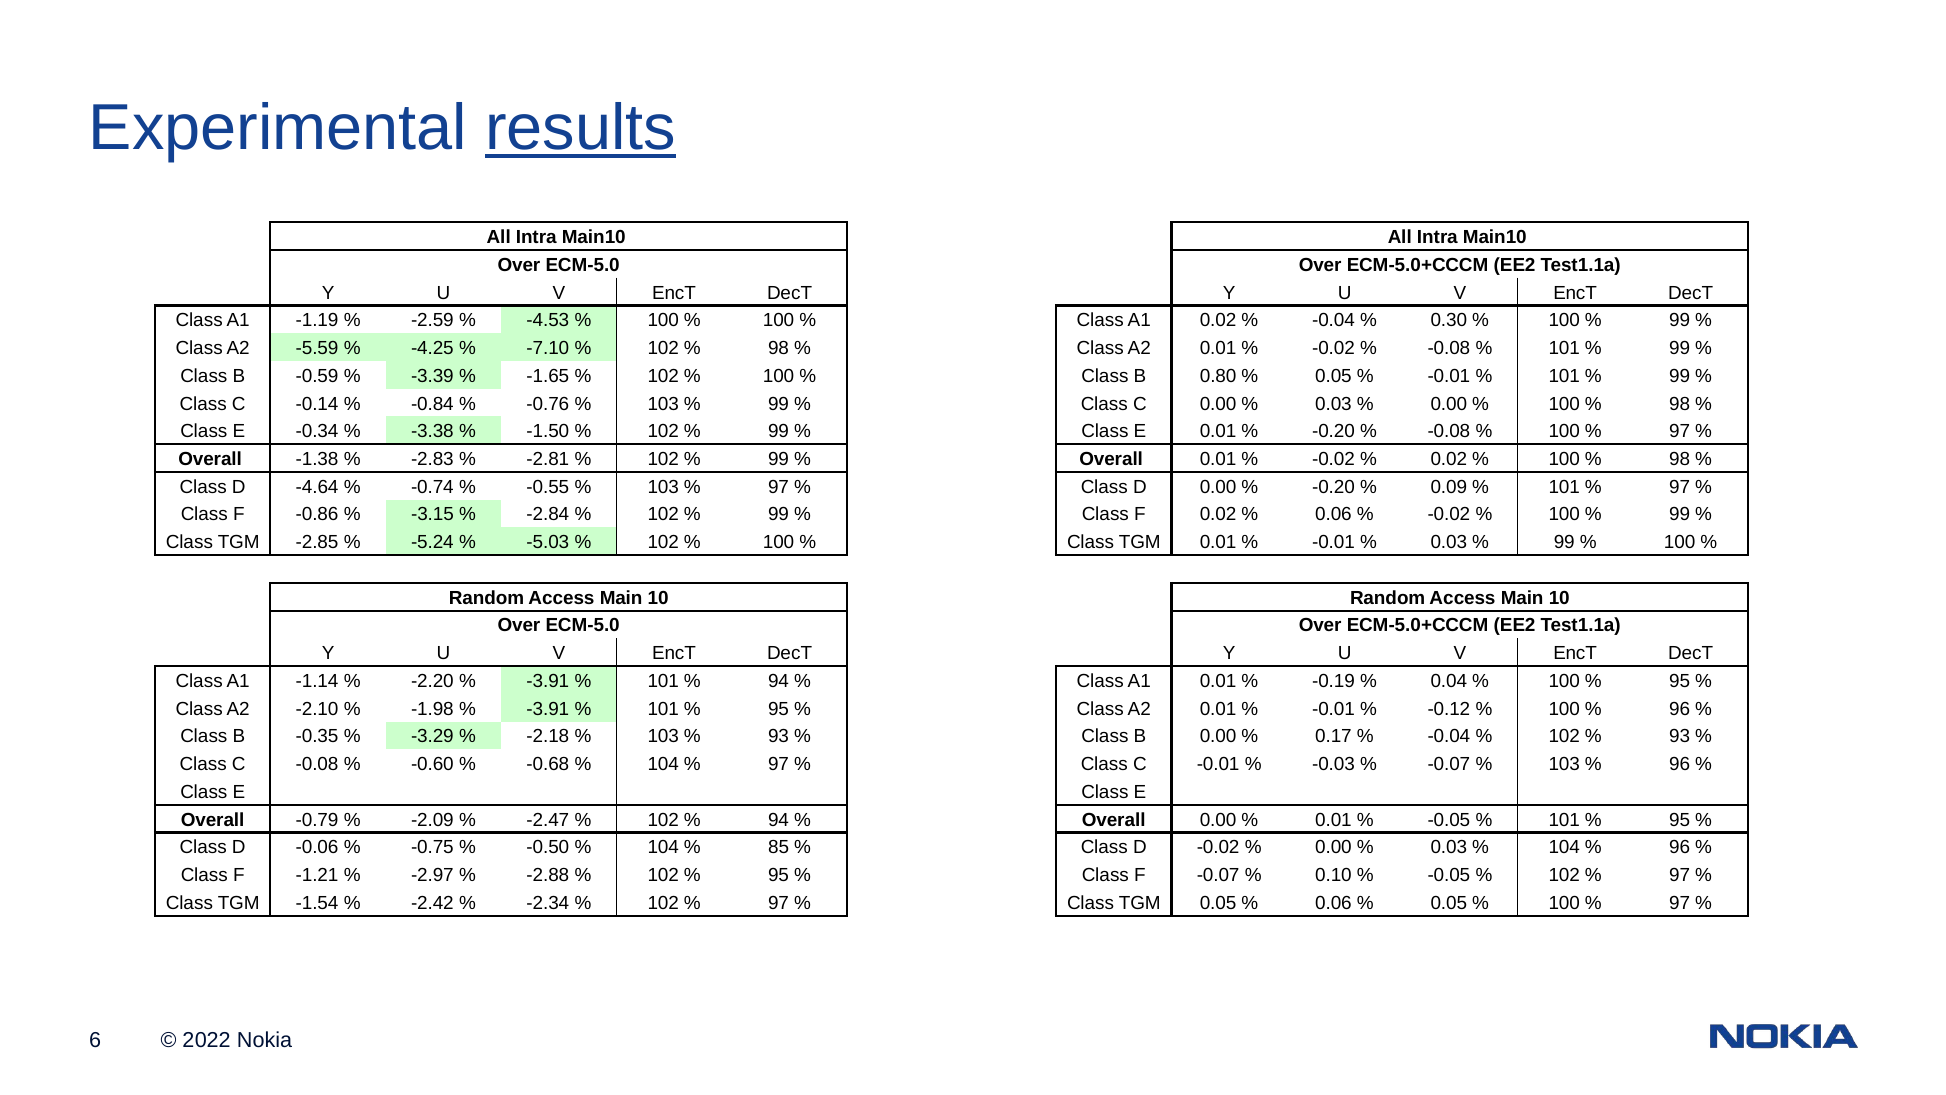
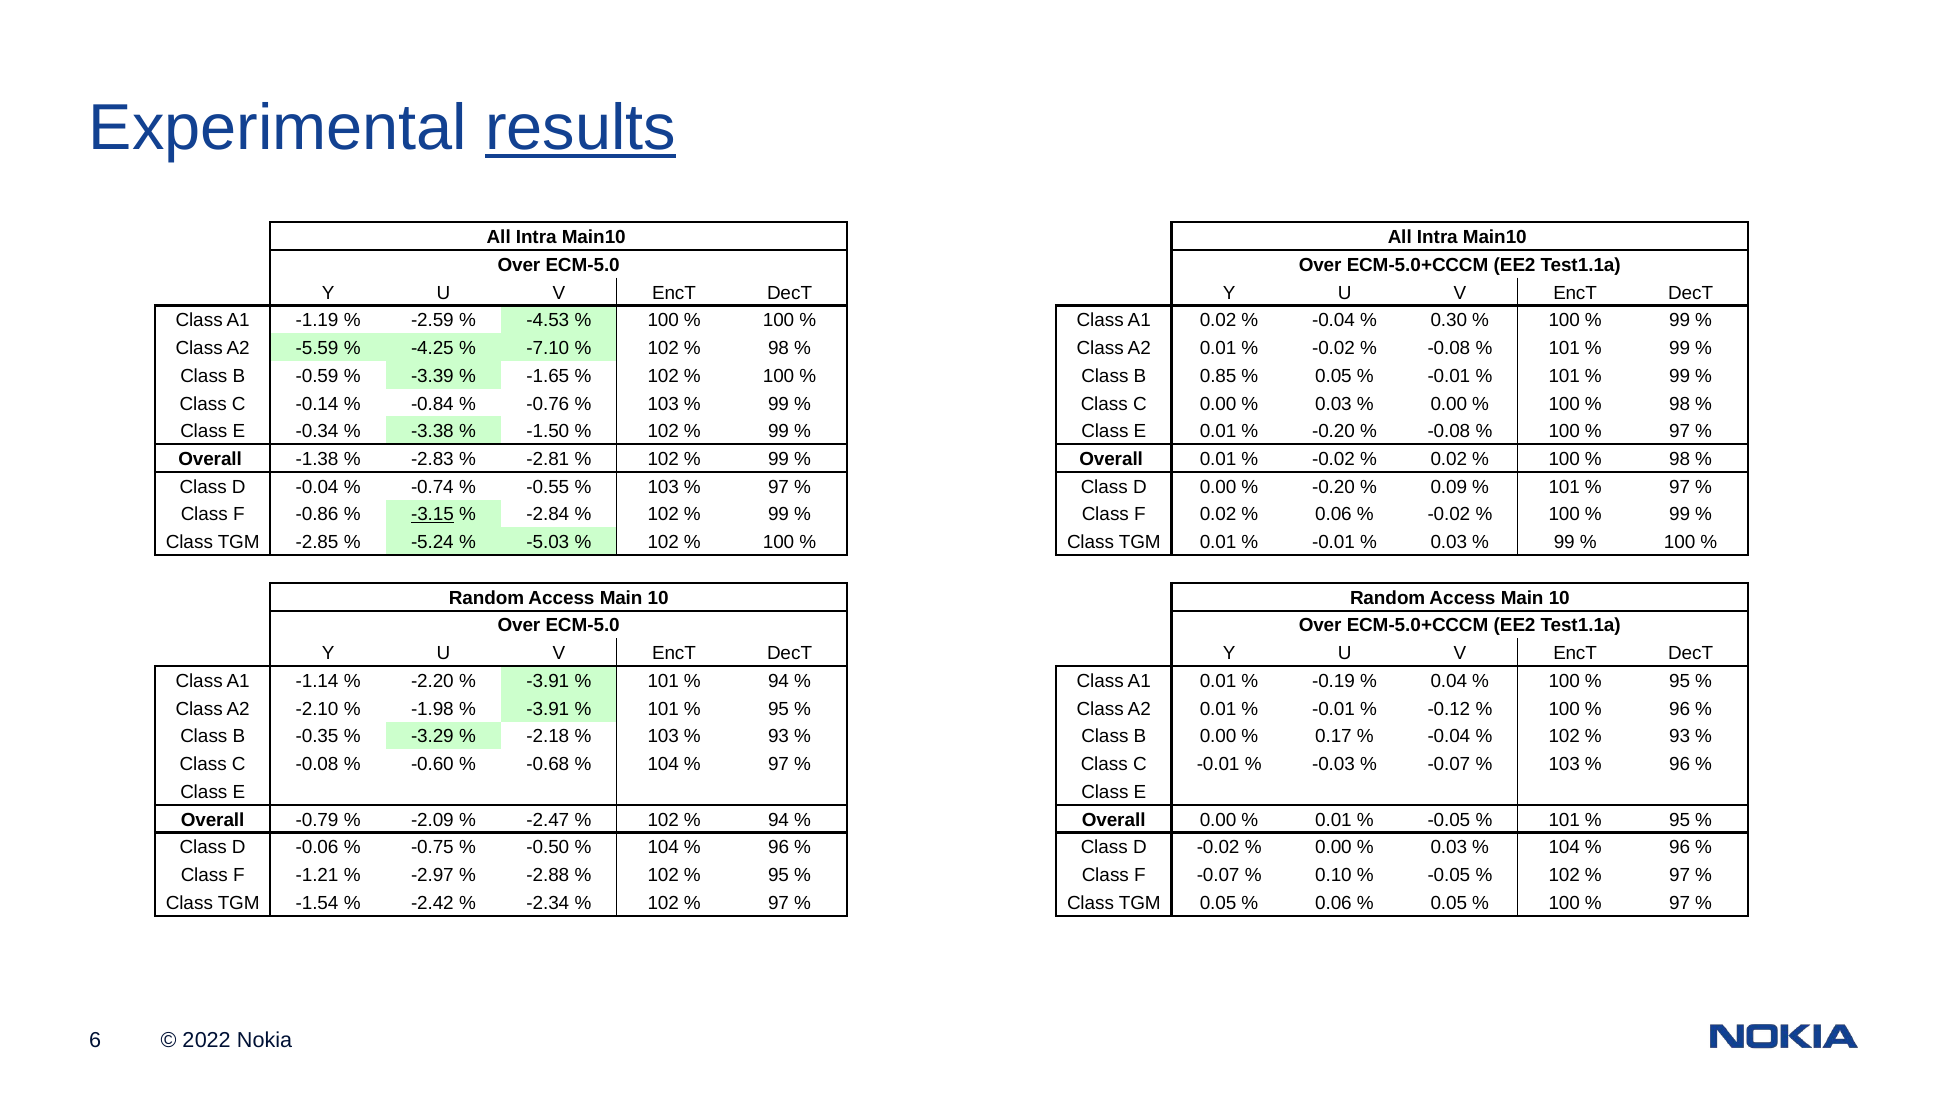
0.80: 0.80 -> 0.85
D -4.64: -4.64 -> -0.04
-3.15 underline: none -> present
85 at (779, 847): 85 -> 96
